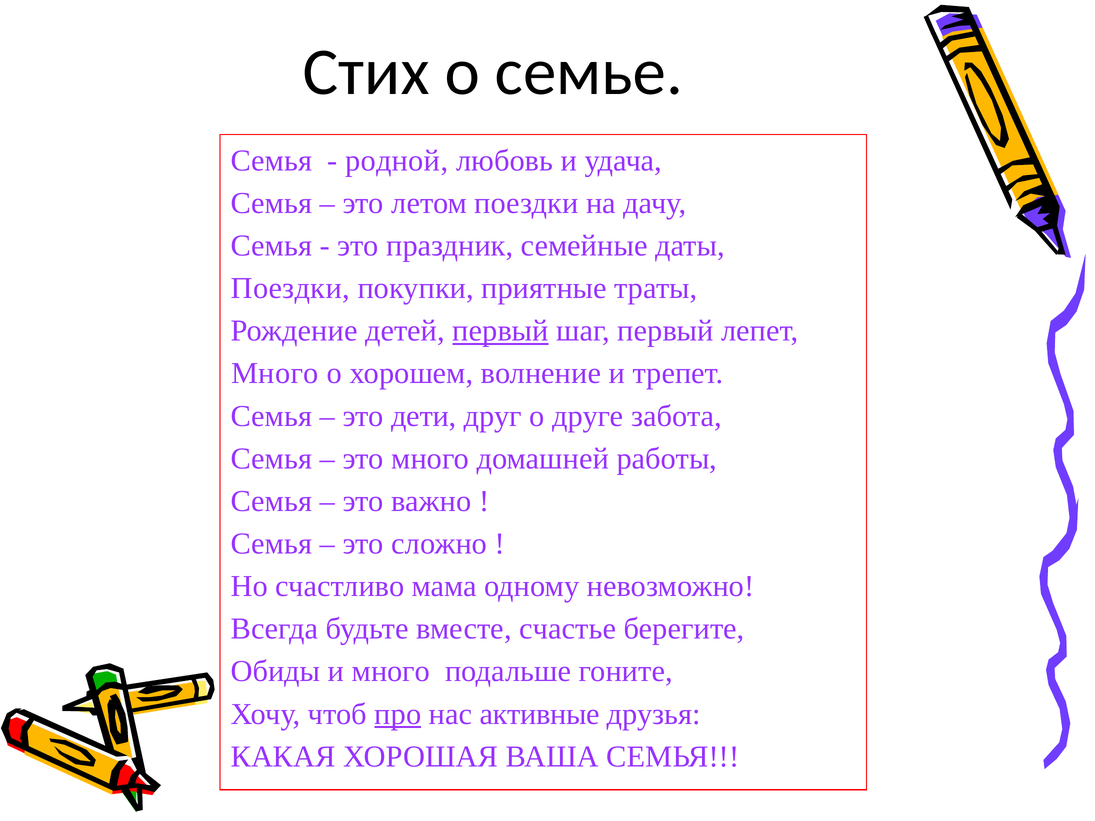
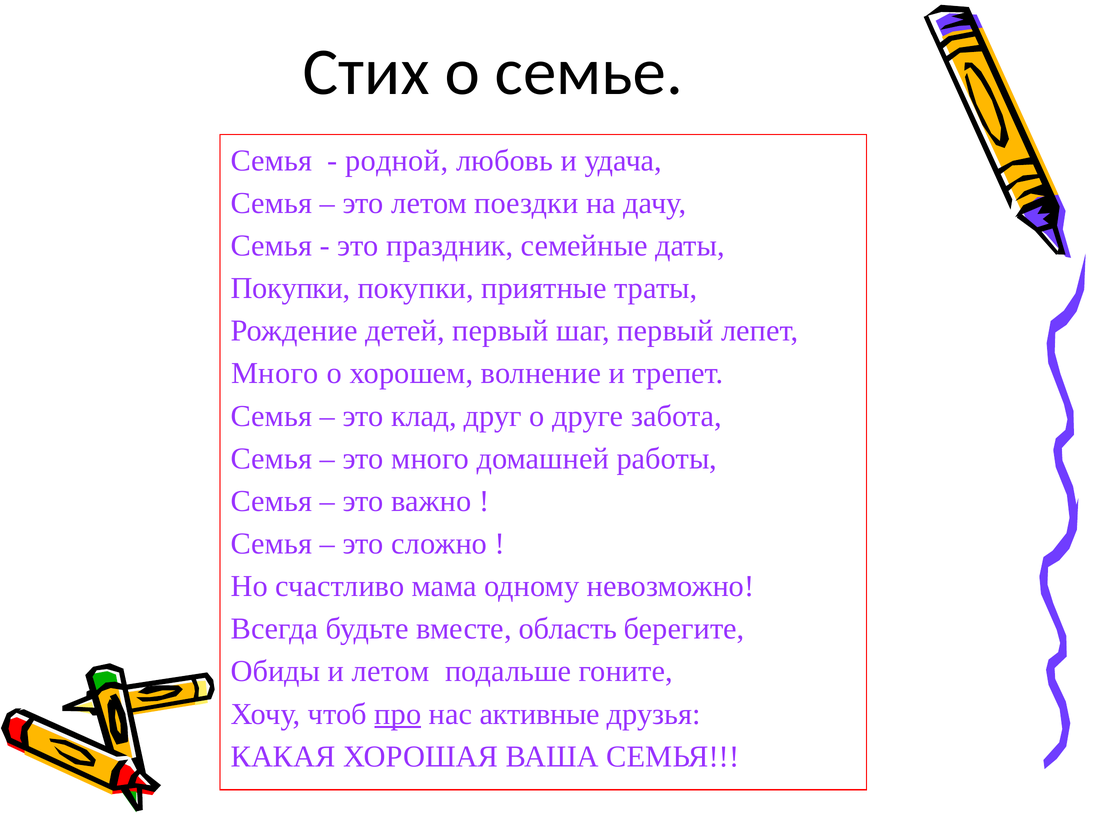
Поездки at (290, 288): Поездки -> Покупки
первый at (501, 331) underline: present -> none
дети: дети -> клад
счастье: счастье -> область
и много: много -> летом
